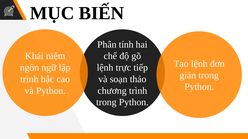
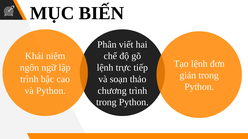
tính: tính -> viết
